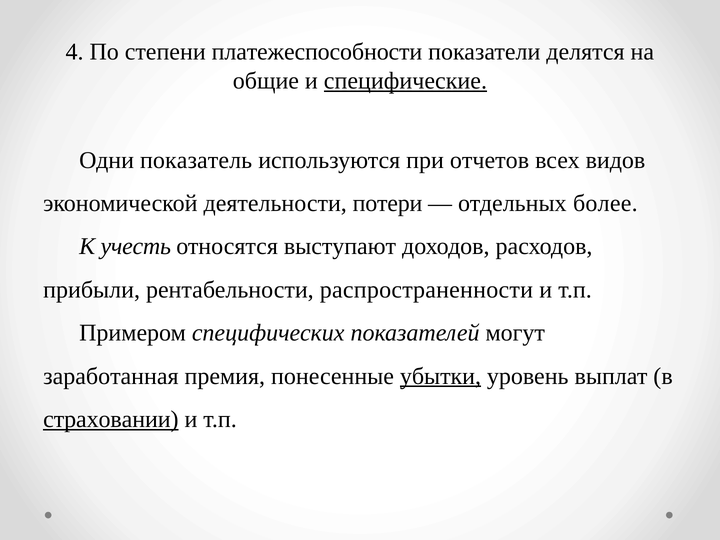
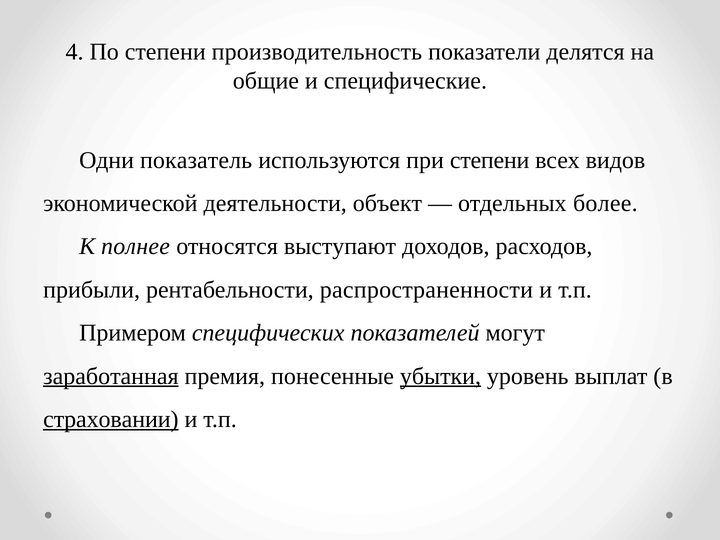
платежеспособности: платежеспособности -> производительность
специфические underline: present -> none
при отчетов: отчетов -> степени
потери: потери -> объект
учесть: учесть -> полнее
заработанная underline: none -> present
